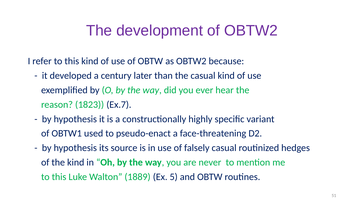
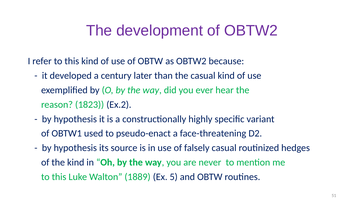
Ex.7: Ex.7 -> Ex.2
